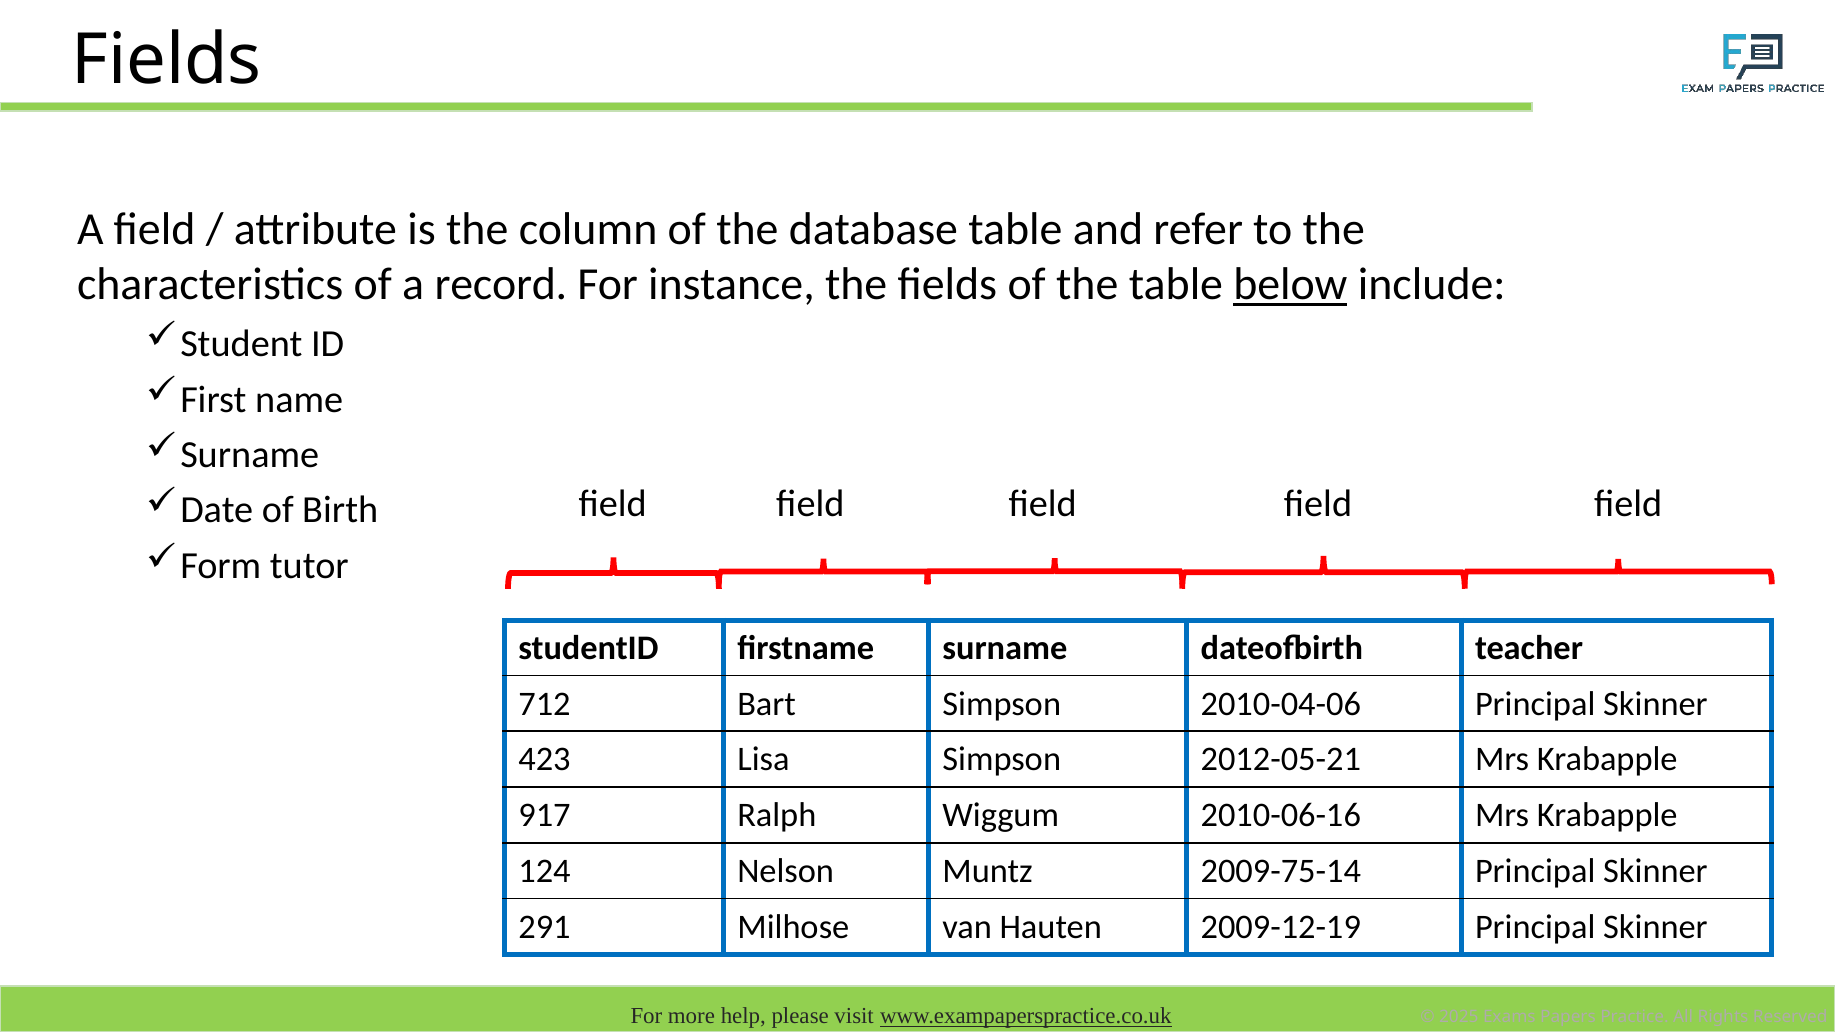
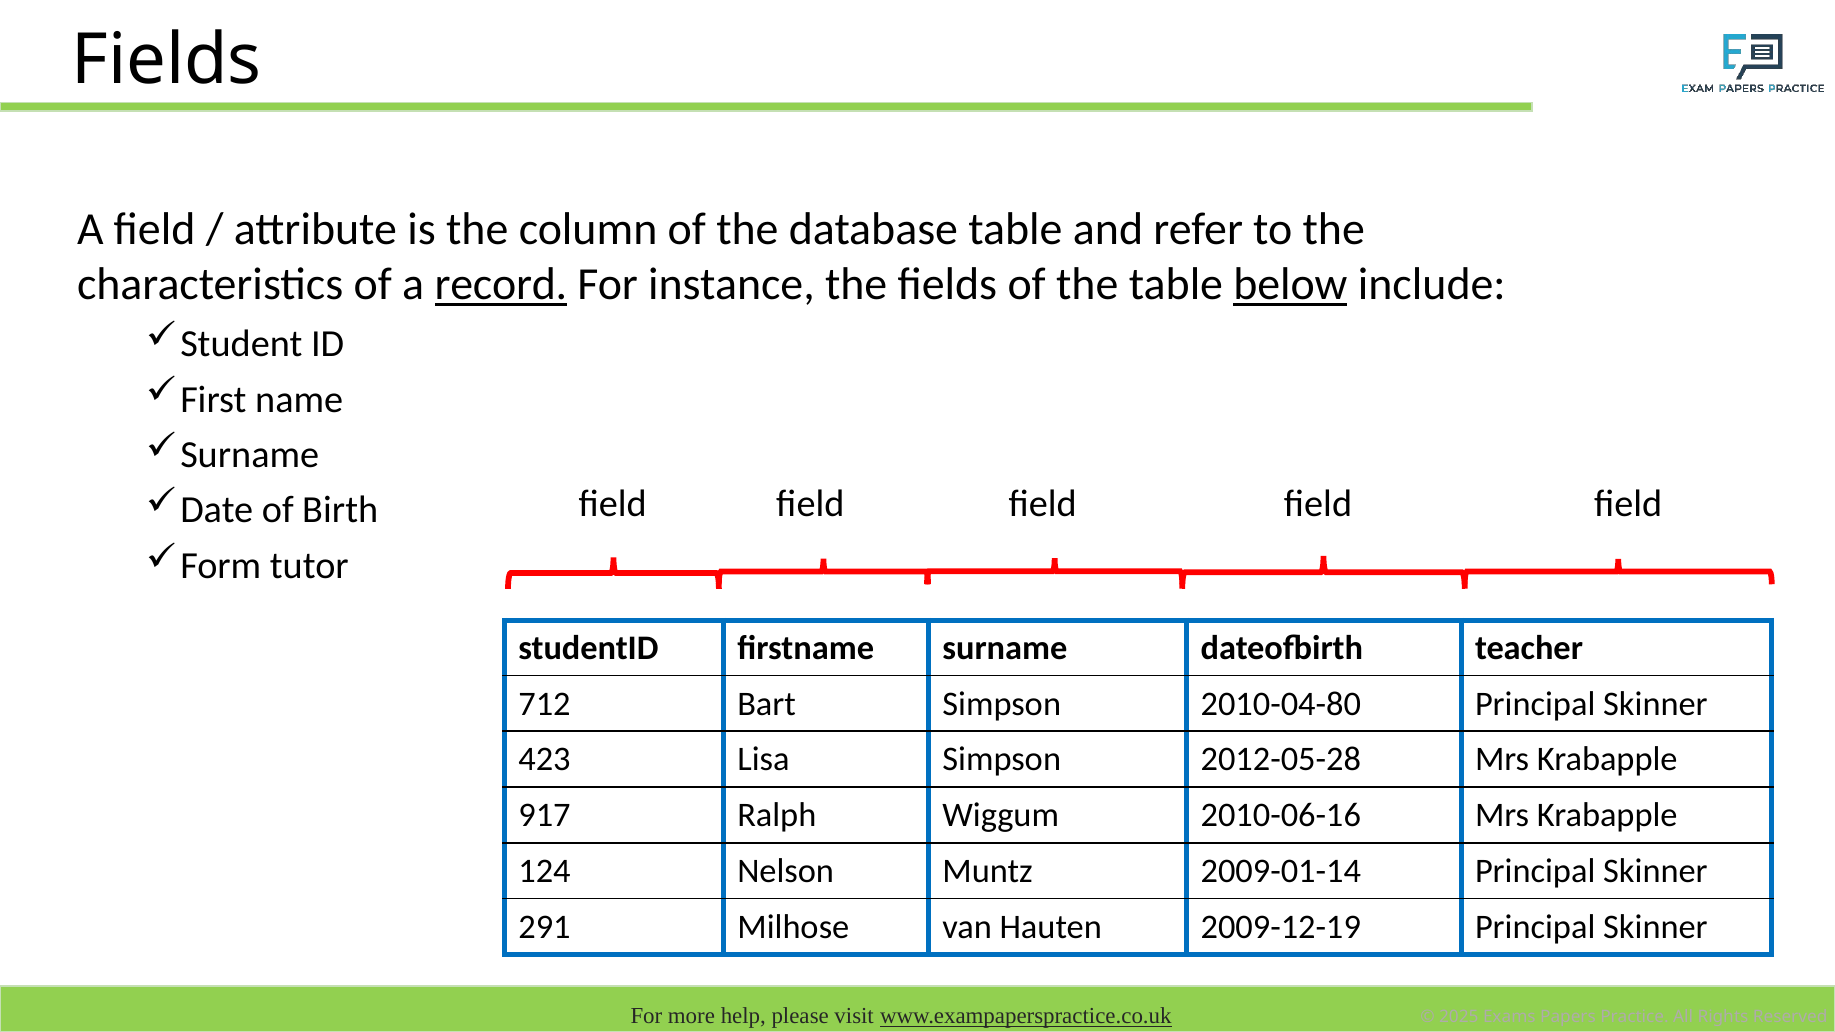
record underline: none -> present
2010-04-06: 2010-04-06 -> 2010-04-80
2012-05-21: 2012-05-21 -> 2012-05-28
2009-75-14: 2009-75-14 -> 2009-01-14
